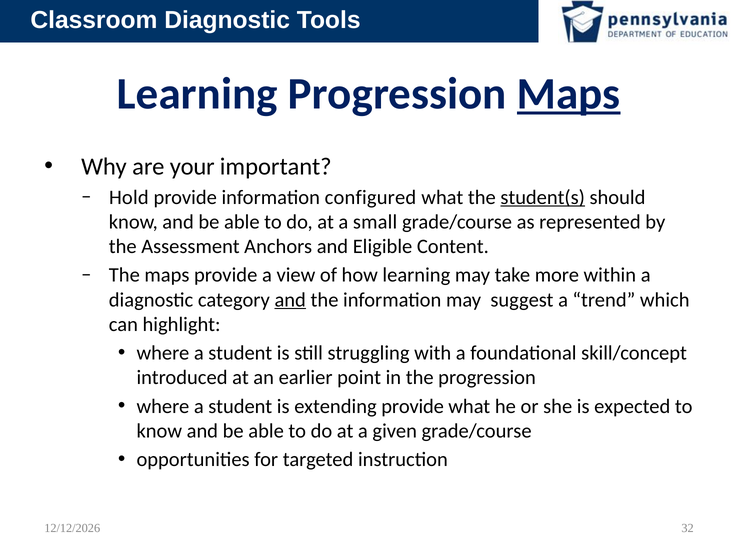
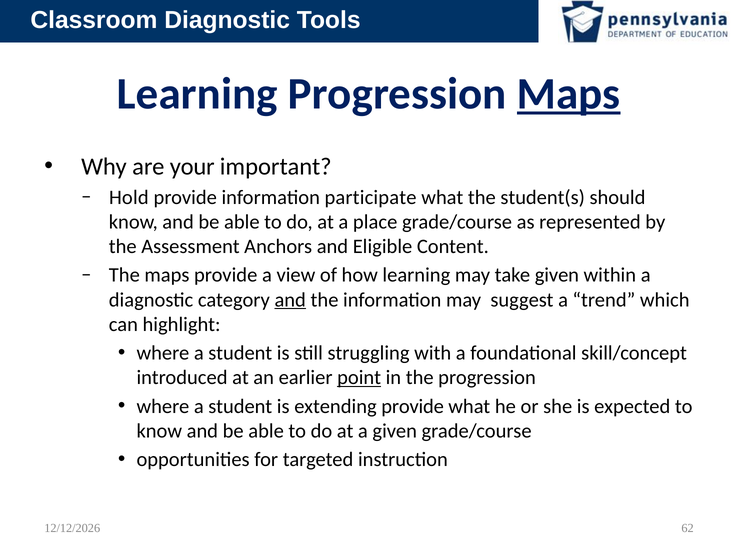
configured: configured -> participate
student(s underline: present -> none
small: small -> place
take more: more -> given
point underline: none -> present
32: 32 -> 62
